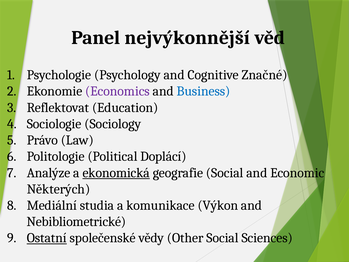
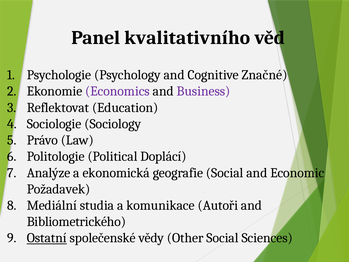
nejvýkonnější: nejvýkonnější -> kvalitativního
Business colour: blue -> purple
ekonomická underline: present -> none
Některých: Některých -> Požadavek
Výkon: Výkon -> Autoři
Nebibliometrické: Nebibliometrické -> Bibliometrického
